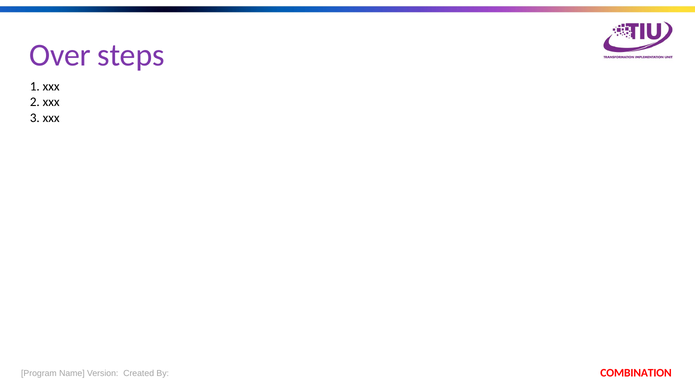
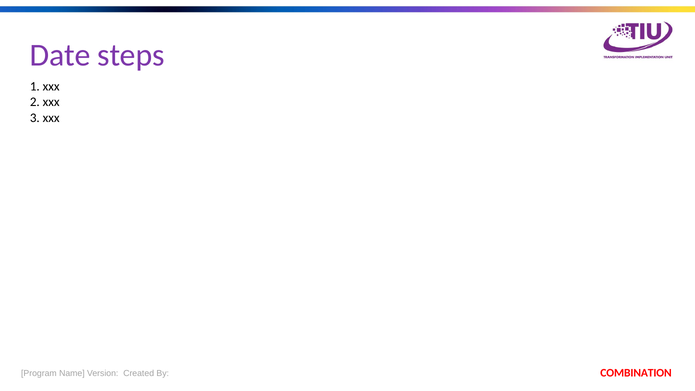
Over: Over -> Date
